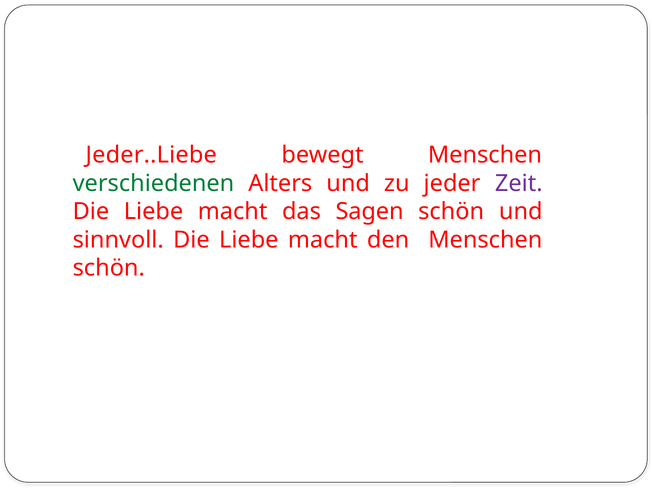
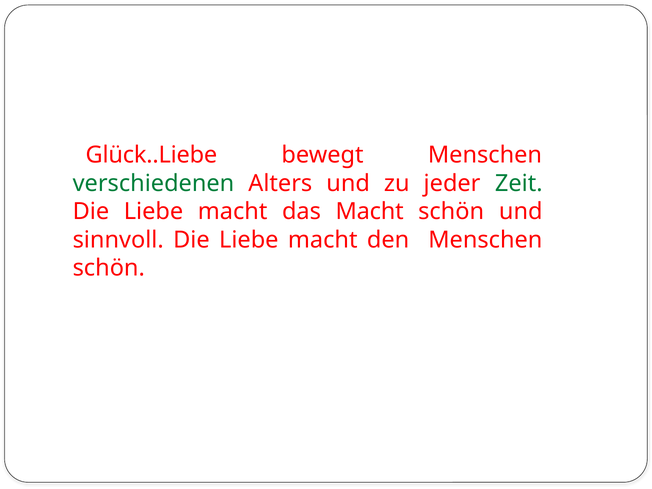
Jeder..Liebe: Jeder..Liebe -> Glück..Liebe
Zeit colour: purple -> green
das Sagen: Sagen -> Macht
